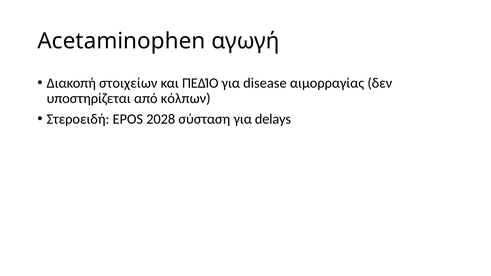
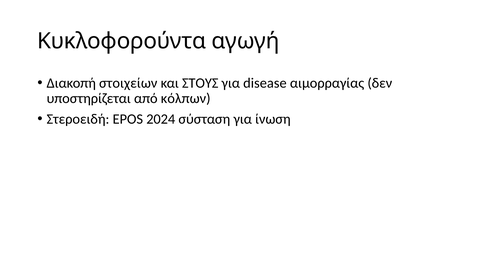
Acetaminophen: Acetaminophen -> Κυκλοφορούντα
ΠΕΔΊΟ: ΠΕΔΊΟ -> ΣΤΟΥΣ
2028: 2028 -> 2024
delays: delays -> ίνωση
